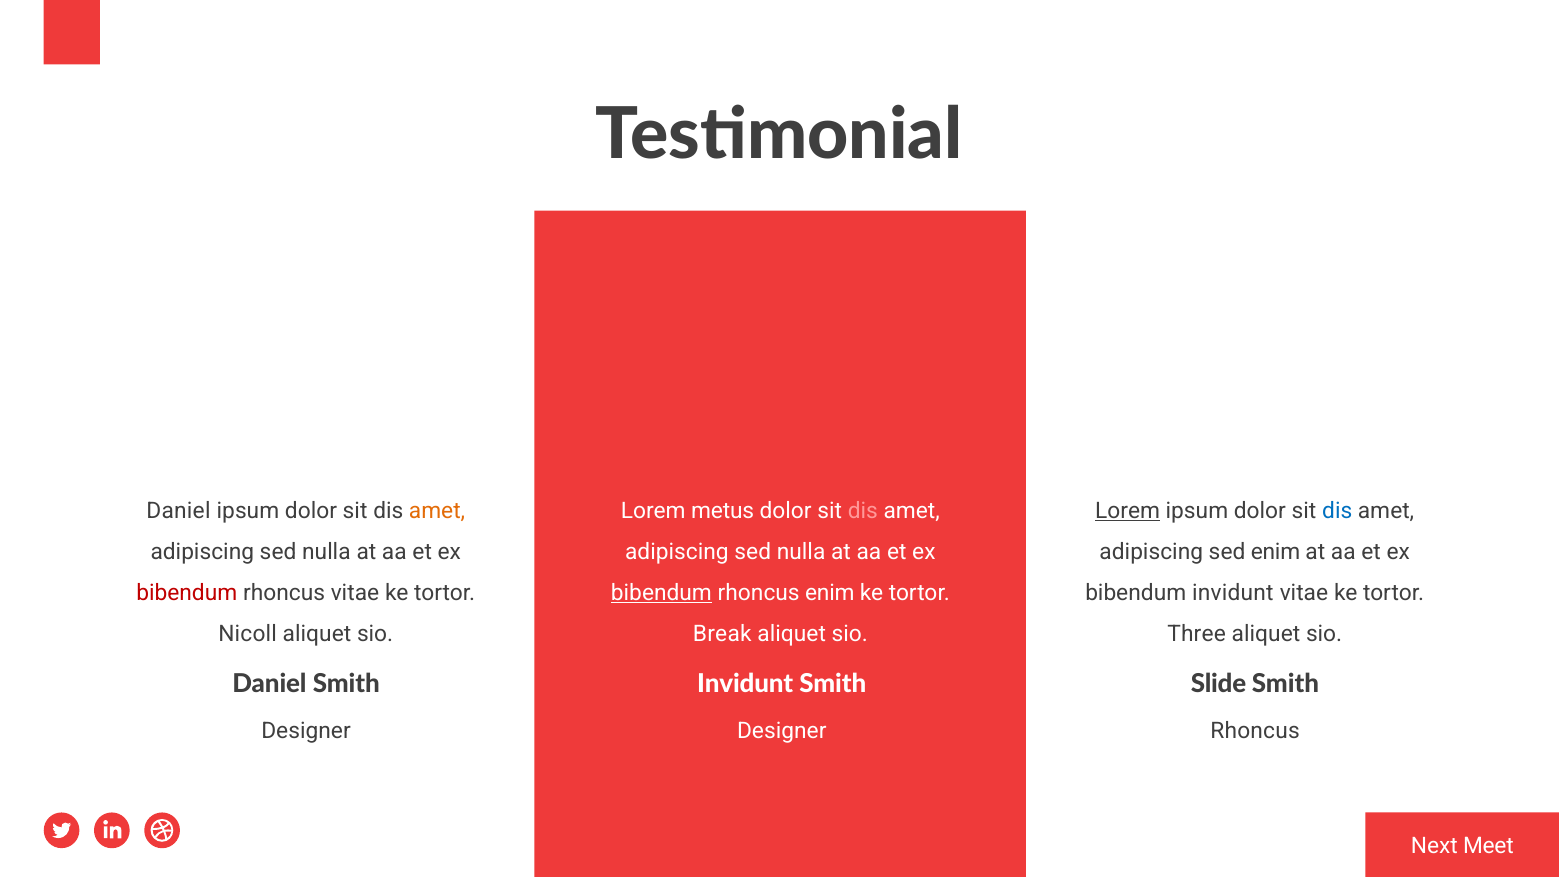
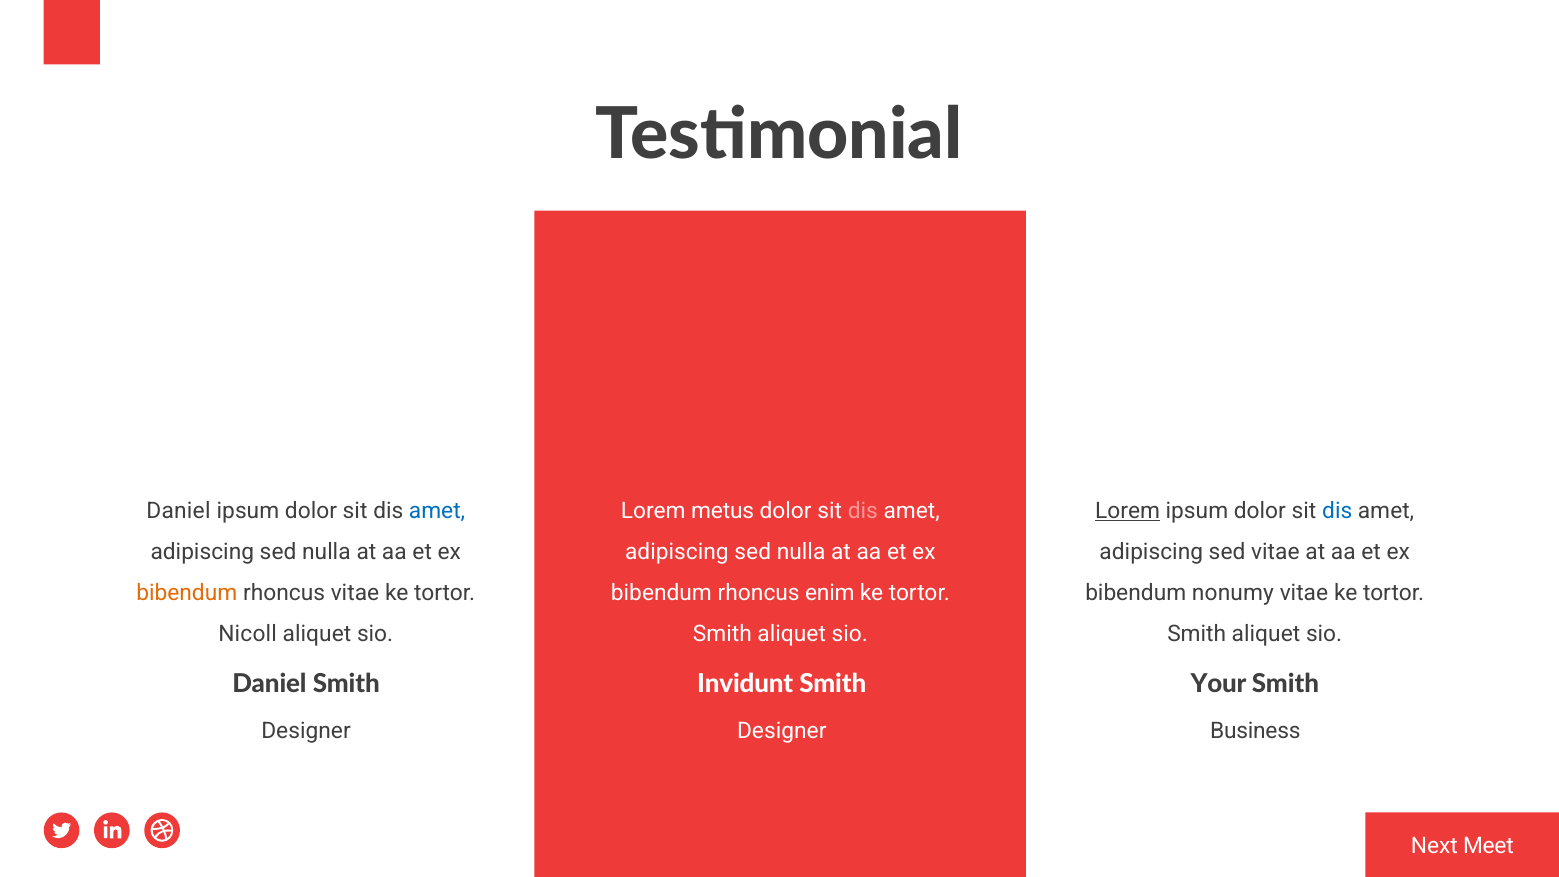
amet at (437, 511) colour: orange -> blue
sed enim: enim -> vitae
bibendum at (187, 593) colour: red -> orange
bibendum at (661, 593) underline: present -> none
bibendum invidunt: invidunt -> nonumy
Break at (722, 634): Break -> Smith
Three at (1197, 634): Three -> Smith
Slide: Slide -> Your
Rhoncus at (1255, 731): Rhoncus -> Business
